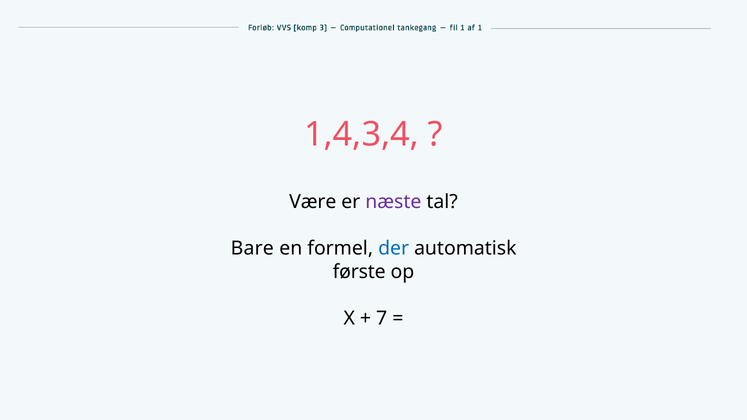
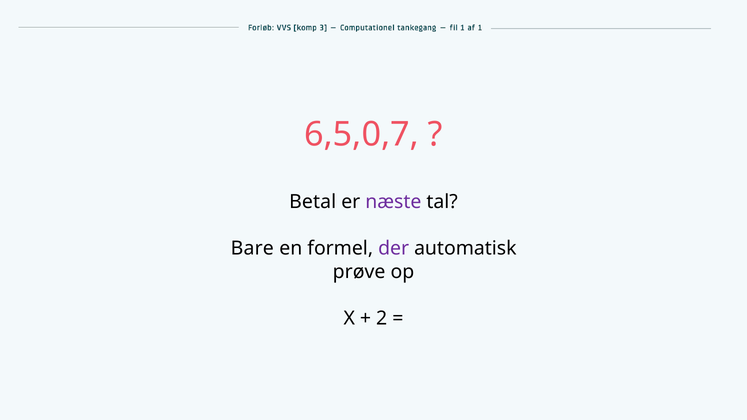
1,4,3,4: 1,4,3,4 -> 6,5,0,7
Være: Være -> Betal
der colour: blue -> purple
første: første -> prøve
7: 7 -> 2
